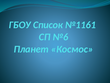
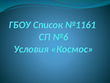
Планет: Планет -> Условия
